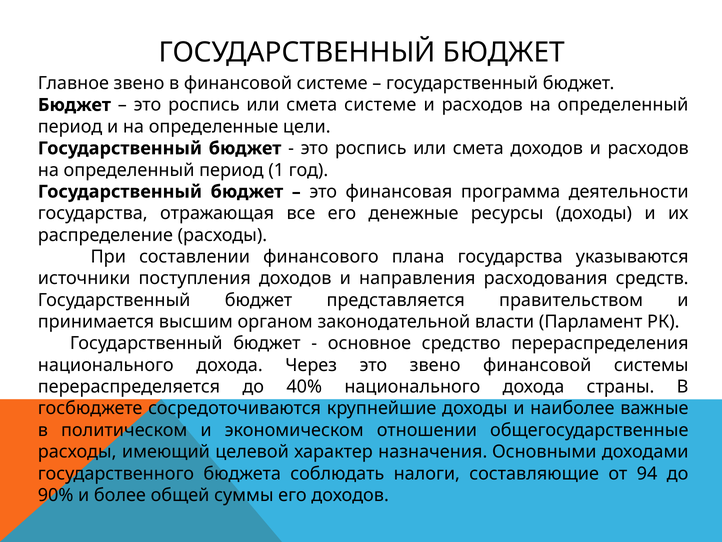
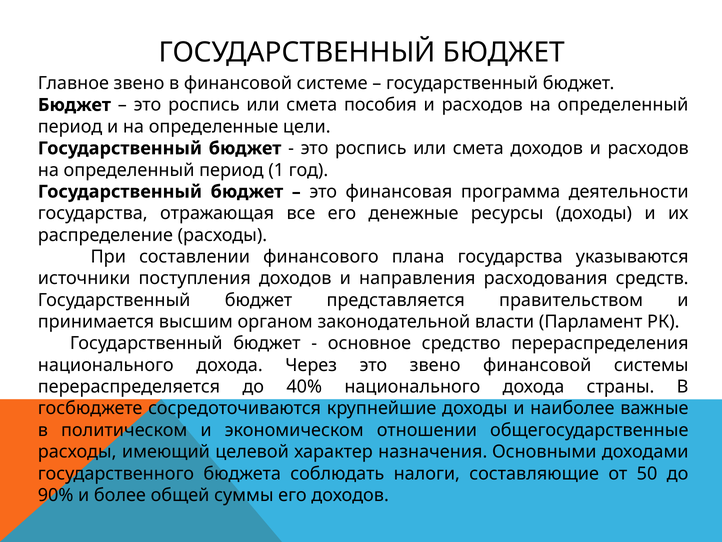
смета системе: системе -> пособия
94: 94 -> 50
